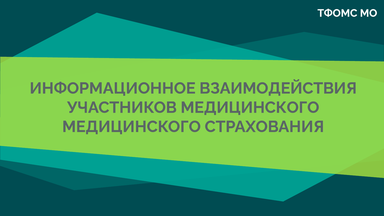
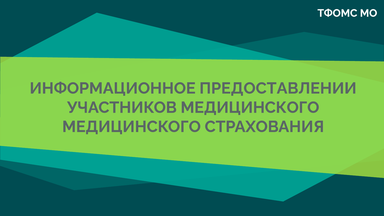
ВЗАИМОДЕЙСТВИЯ: ВЗАИМОДЕЙСТВИЯ -> ПРЕДОСТАВЛЕНИИ
